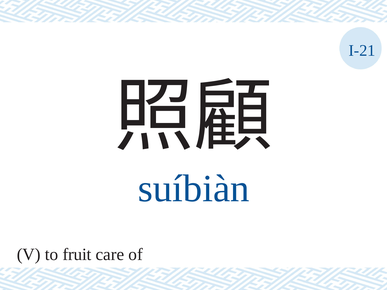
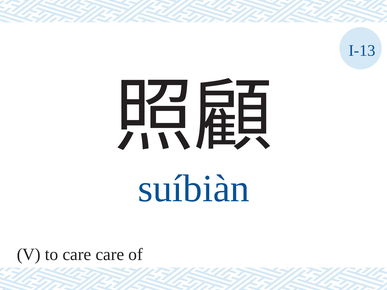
I-21: I-21 -> I-13
to fruit: fruit -> care
